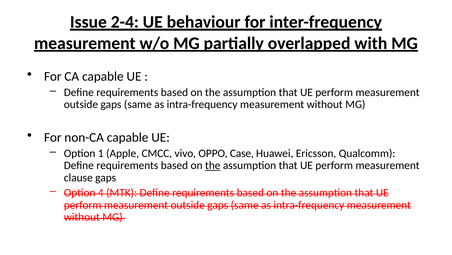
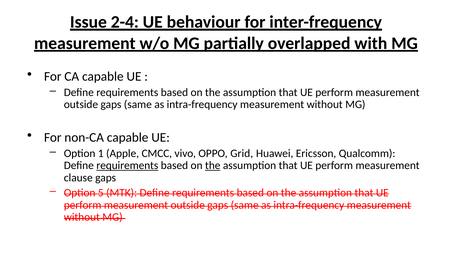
Case: Case -> Grid
requirements at (127, 165) underline: none -> present
4: 4 -> 5
